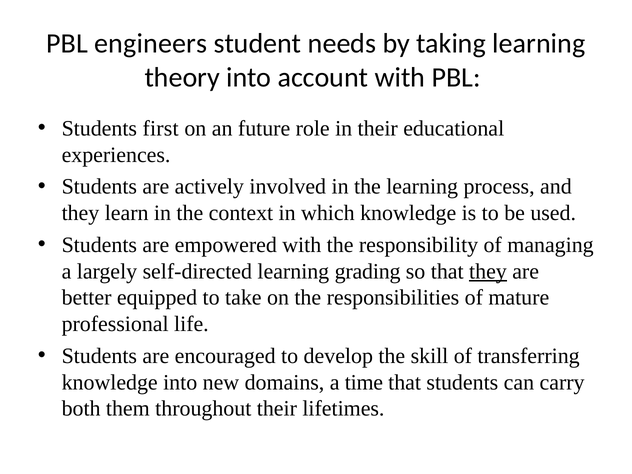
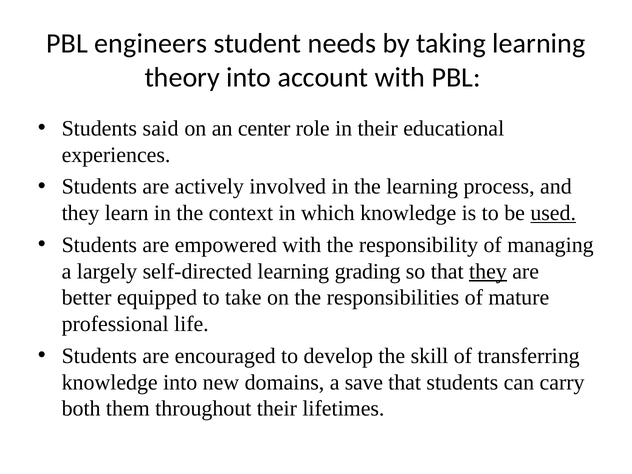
first: first -> said
future: future -> center
used underline: none -> present
time: time -> save
